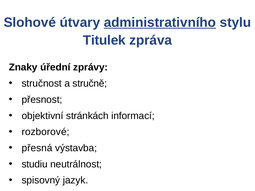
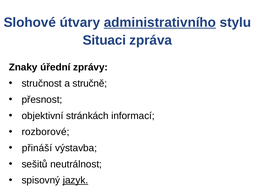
Titulek: Titulek -> Situaci
přesná: přesná -> přináší
studiu: studiu -> sešitů
jazyk underline: none -> present
